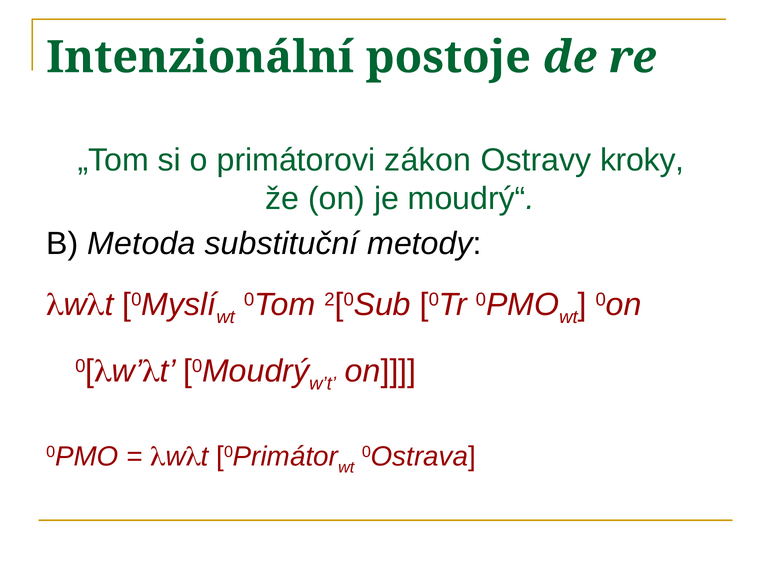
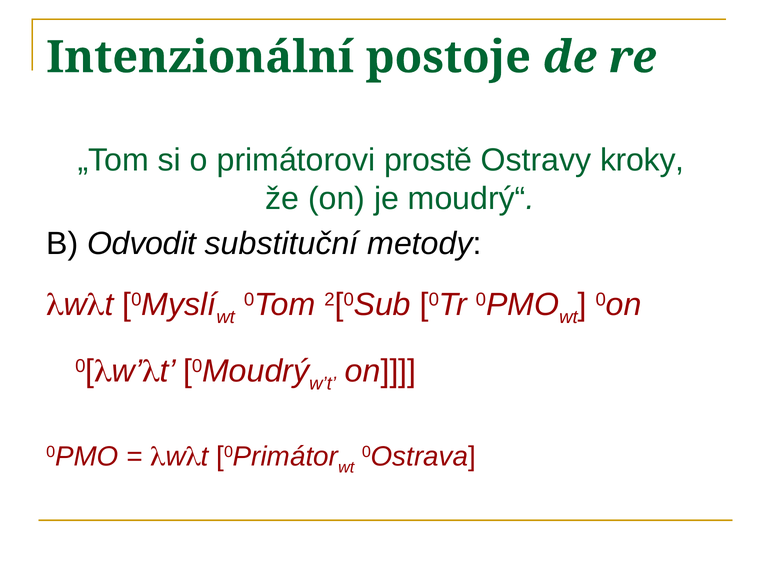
zákon: zákon -> prostě
Metoda: Metoda -> Odvodit
